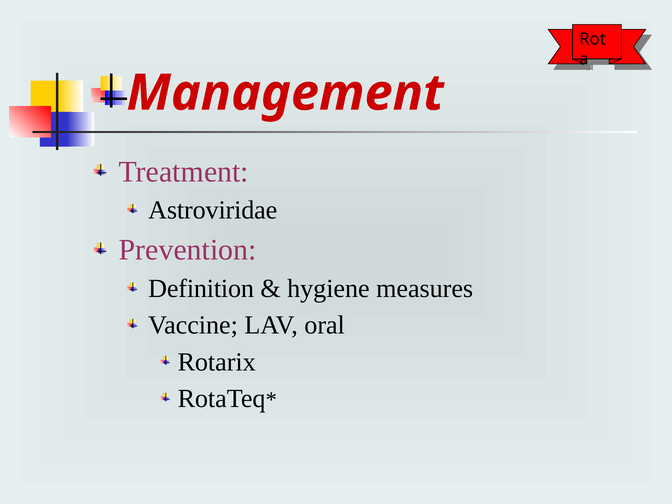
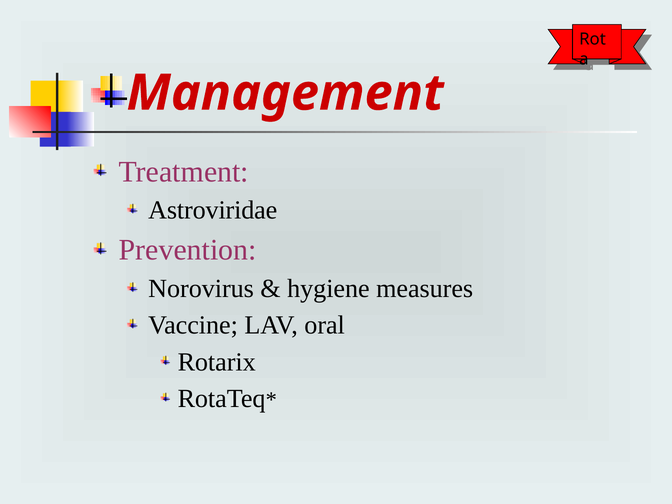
Definition: Definition -> Norovirus
